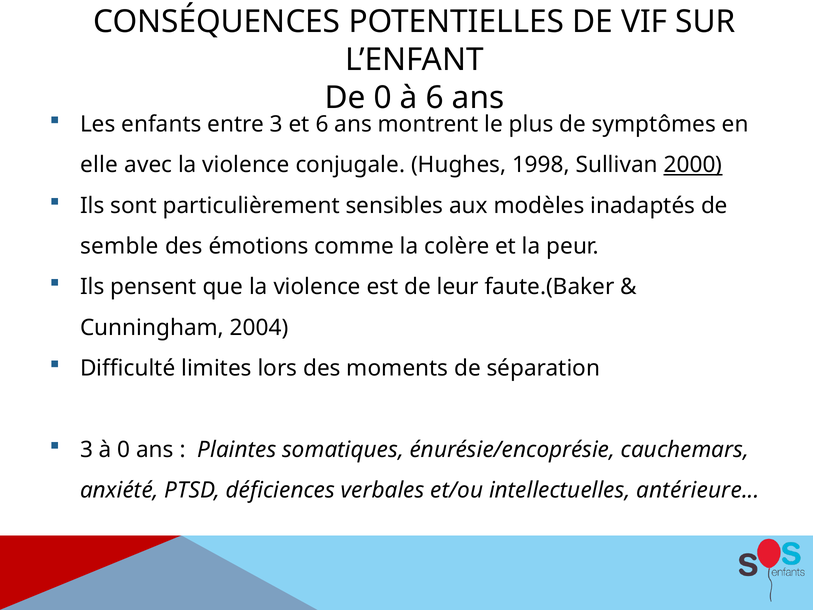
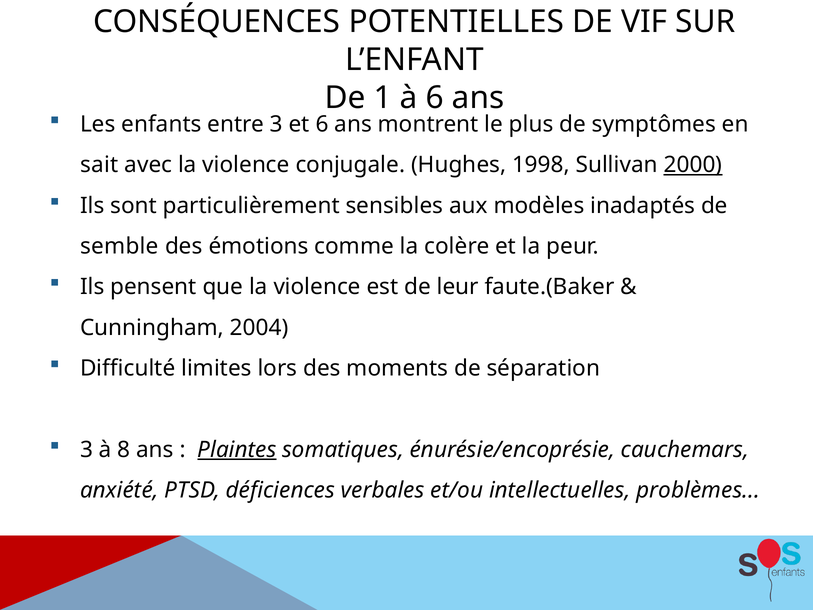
De 0: 0 -> 1
elle: elle -> sait
à 0: 0 -> 8
Plaintes underline: none -> present
antérieure: antérieure -> problèmes
